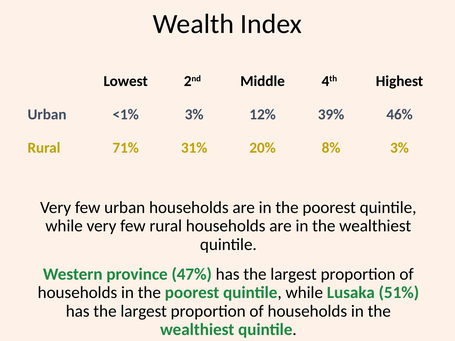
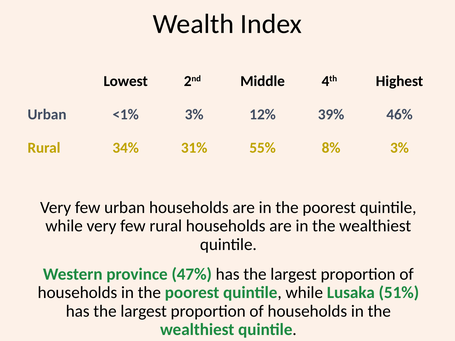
71%: 71% -> 34%
20%: 20% -> 55%
